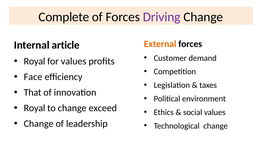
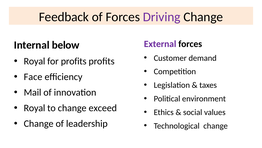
Complete: Complete -> Feedback
External colour: orange -> purple
article: article -> below
for values: values -> profits
That: That -> Mail
